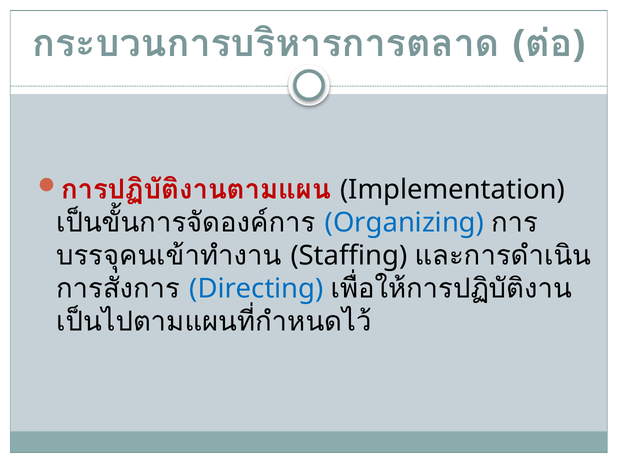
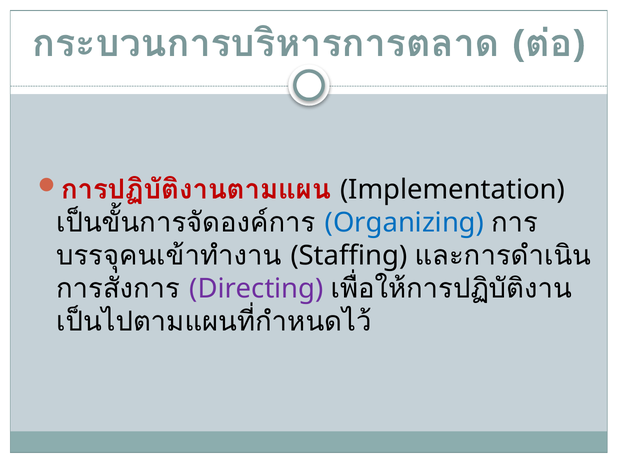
Directing colour: blue -> purple
